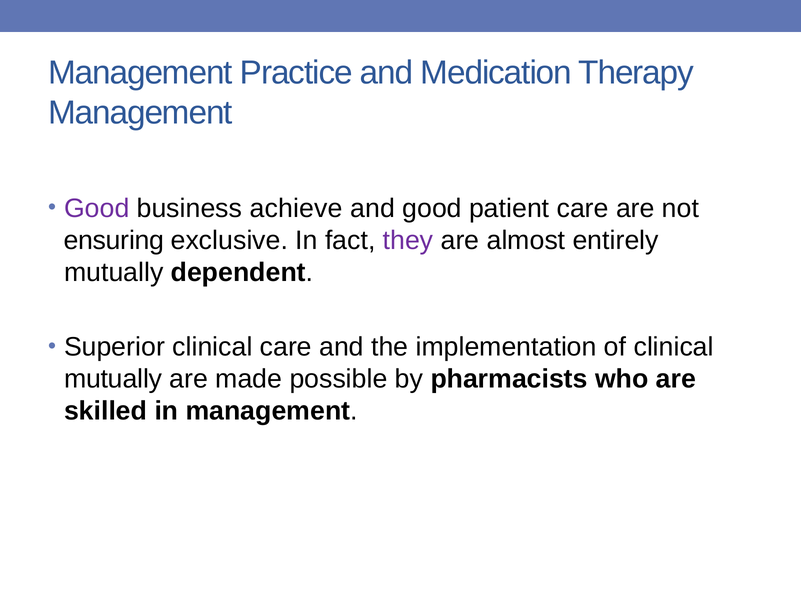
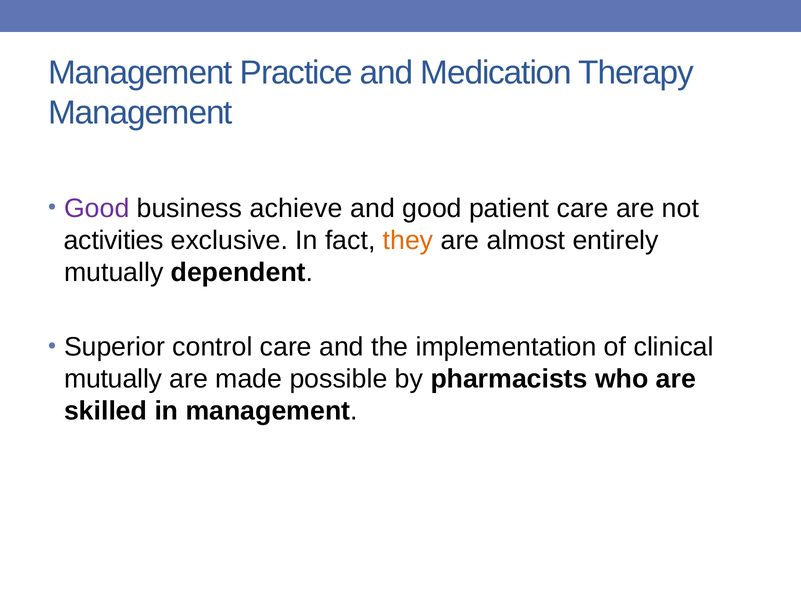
ensuring: ensuring -> activities
they colour: purple -> orange
Superior clinical: clinical -> control
